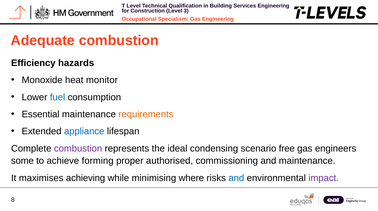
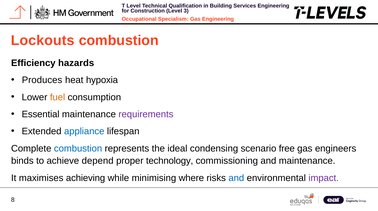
Adequate: Adequate -> Lockouts
Monoxide: Monoxide -> Produces
monitor: monitor -> hypoxia
fuel colour: blue -> orange
requirements colour: orange -> purple
combustion at (78, 149) colour: purple -> blue
some: some -> binds
forming: forming -> depend
authorised: authorised -> technology
